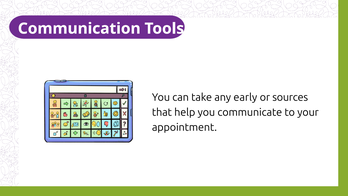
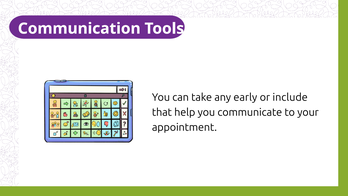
sources: sources -> include
